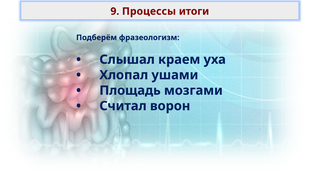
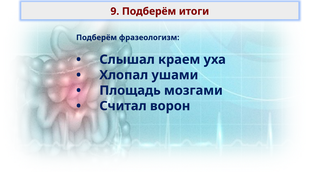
9 Процессы: Процессы -> Подберём
